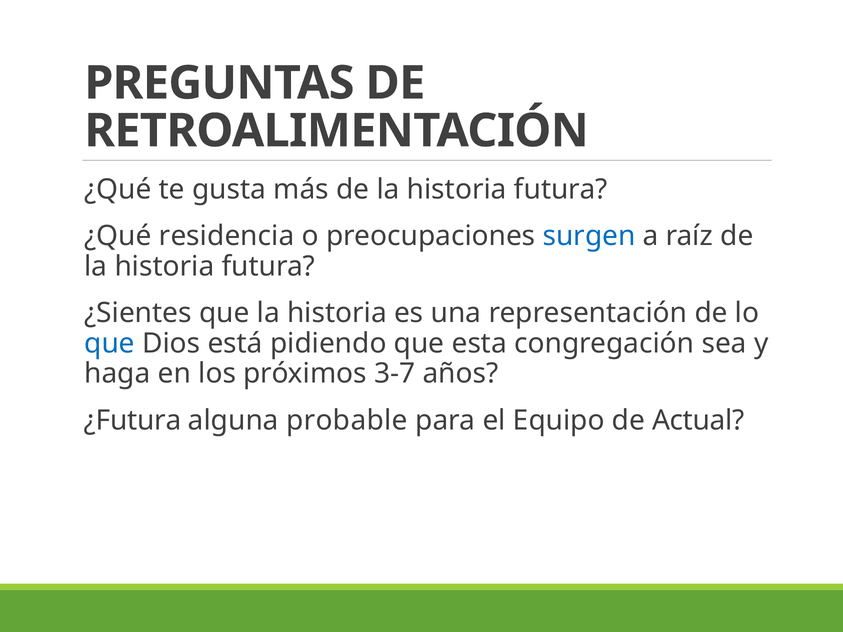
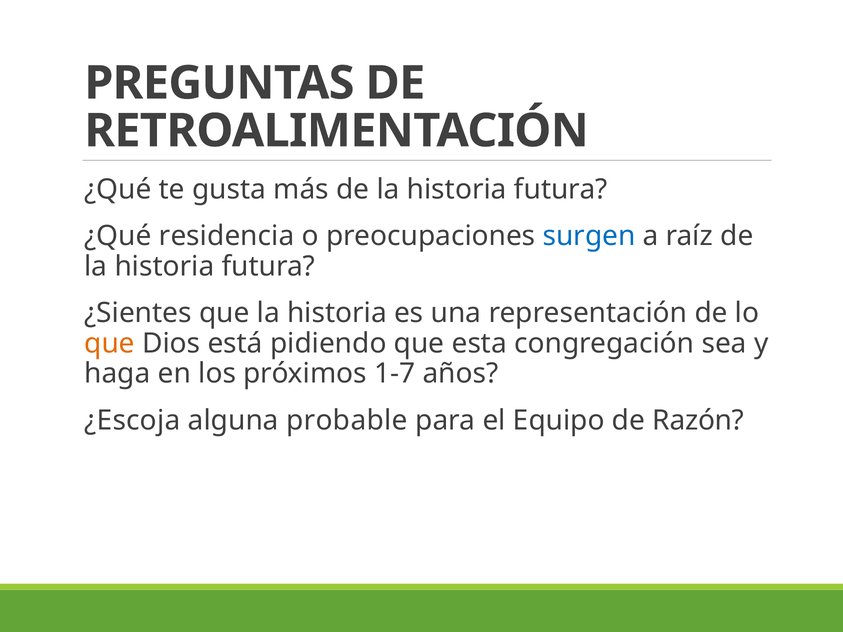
que at (110, 344) colour: blue -> orange
3-7: 3-7 -> 1-7
¿Futura: ¿Futura -> ¿Escoja
Actual: Actual -> Razón
